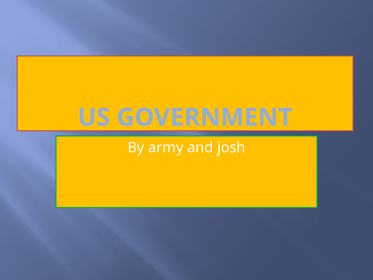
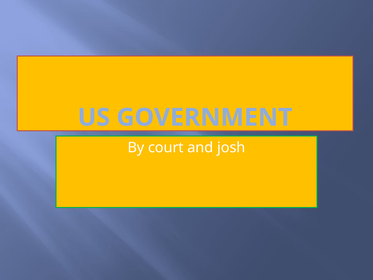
army: army -> court
